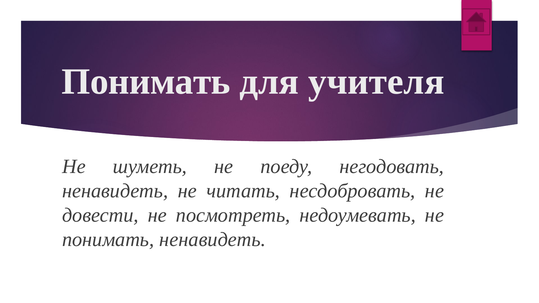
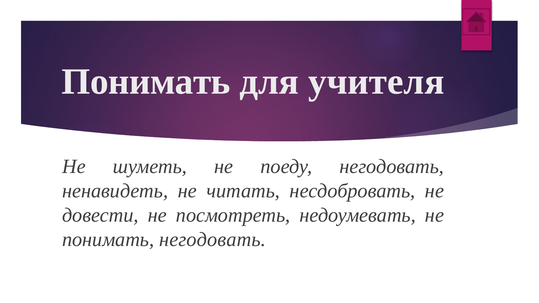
понимать ненавидеть: ненавидеть -> негодовать
